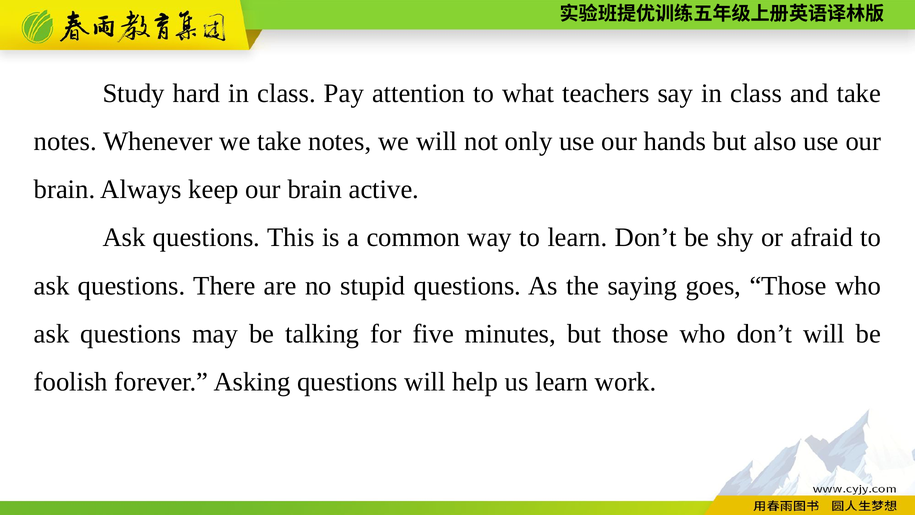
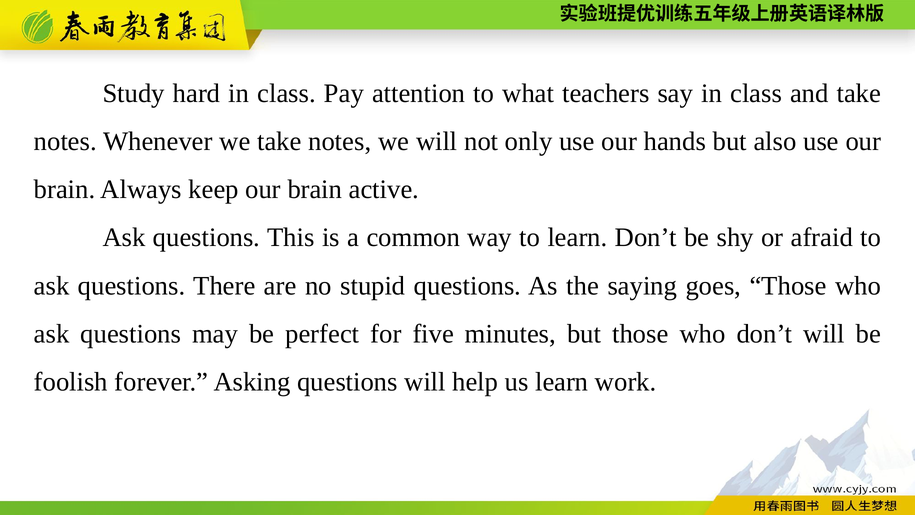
talking: talking -> perfect
